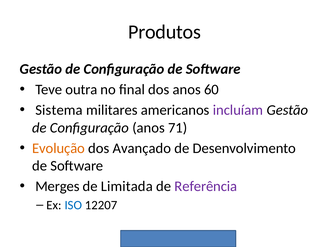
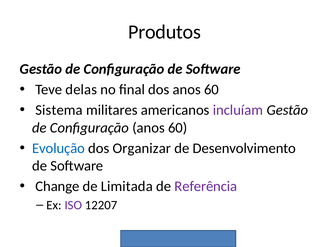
outra: outra -> delas
Configuração anos 71: 71 -> 60
Evolução colour: orange -> blue
Avançado: Avançado -> Organizar
Merges: Merges -> Change
ISO colour: blue -> purple
